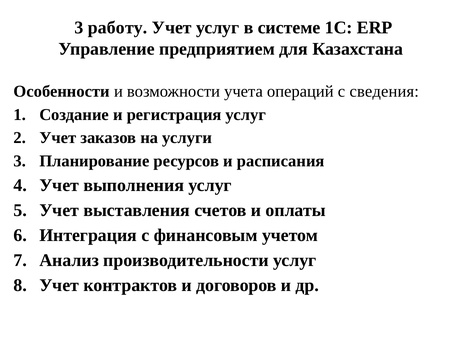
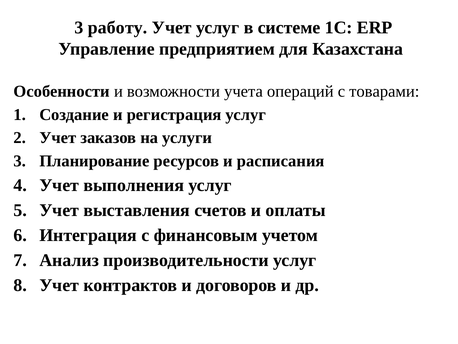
сведения: сведения -> товарами
